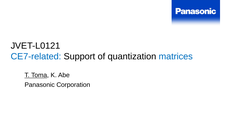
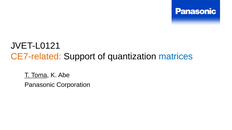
CE7-related colour: blue -> orange
